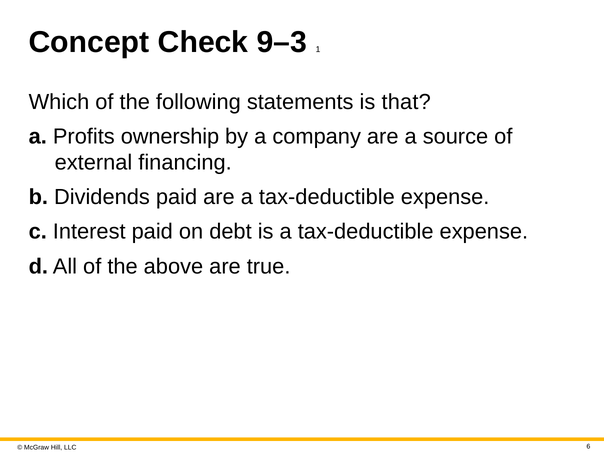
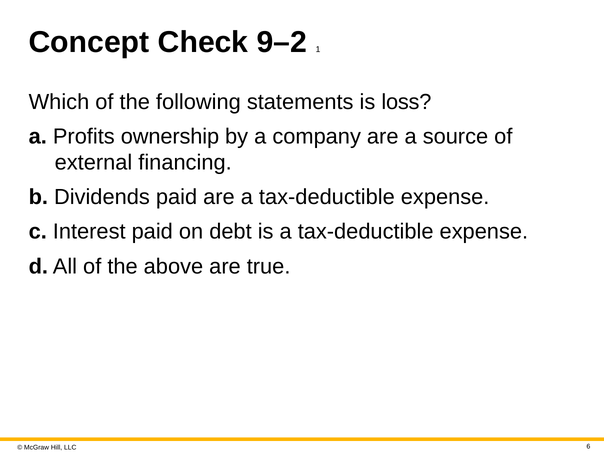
9–3: 9–3 -> 9–2
that: that -> loss
